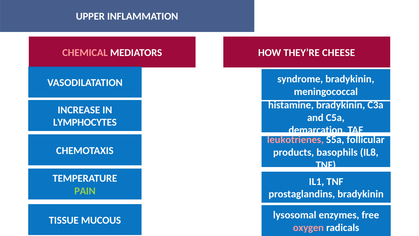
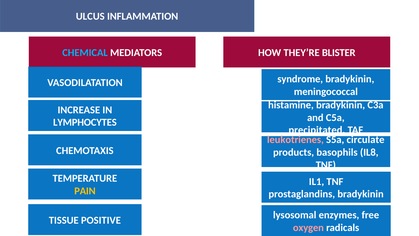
UPPER: UPPER -> ULCUS
CHEMICAL colour: pink -> light blue
CHEESE: CHEESE -> BLISTER
demarcation: demarcation -> precipitated
follicular: follicular -> circulate
PAIN colour: light green -> yellow
MUCOUS: MUCOUS -> POSITIVE
